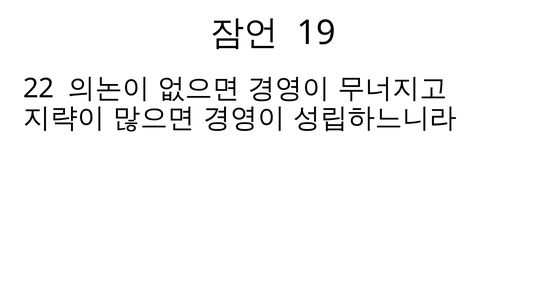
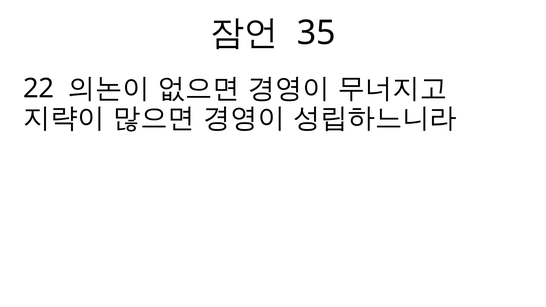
19: 19 -> 35
